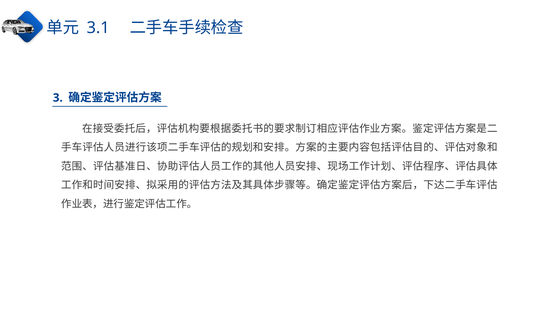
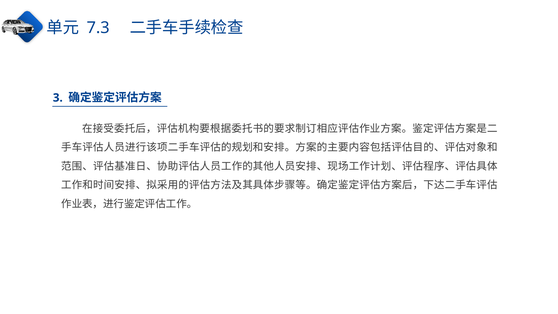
3.1: 3.1 -> 7.3
